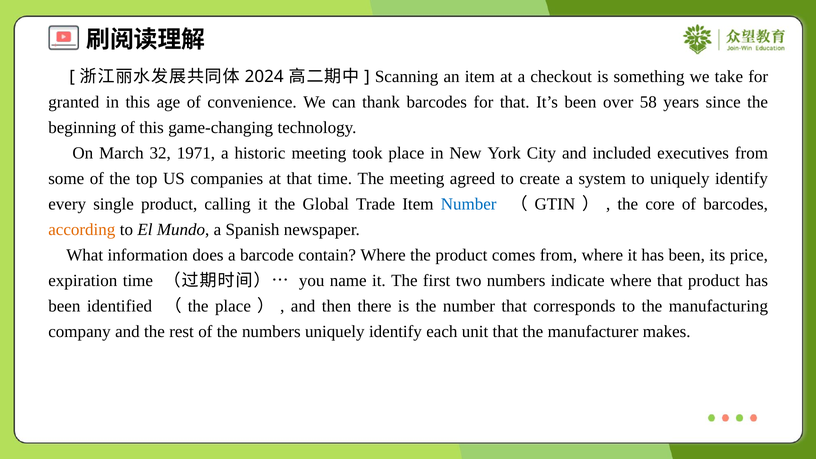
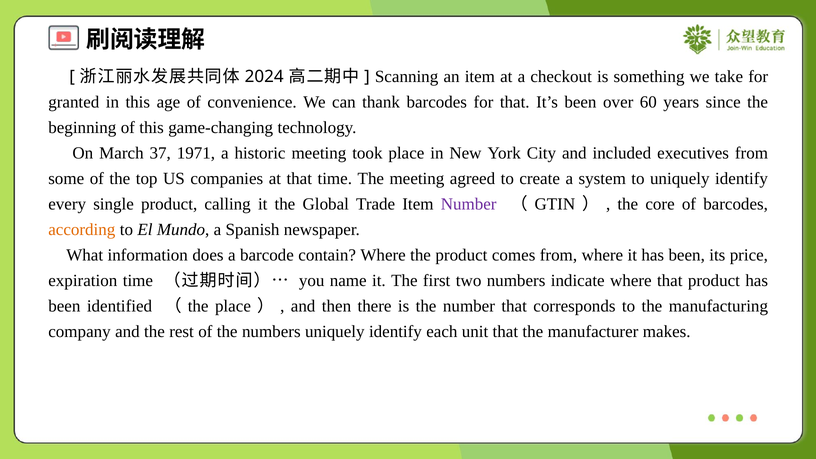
58: 58 -> 60
32: 32 -> 37
Number at (469, 204) colour: blue -> purple
